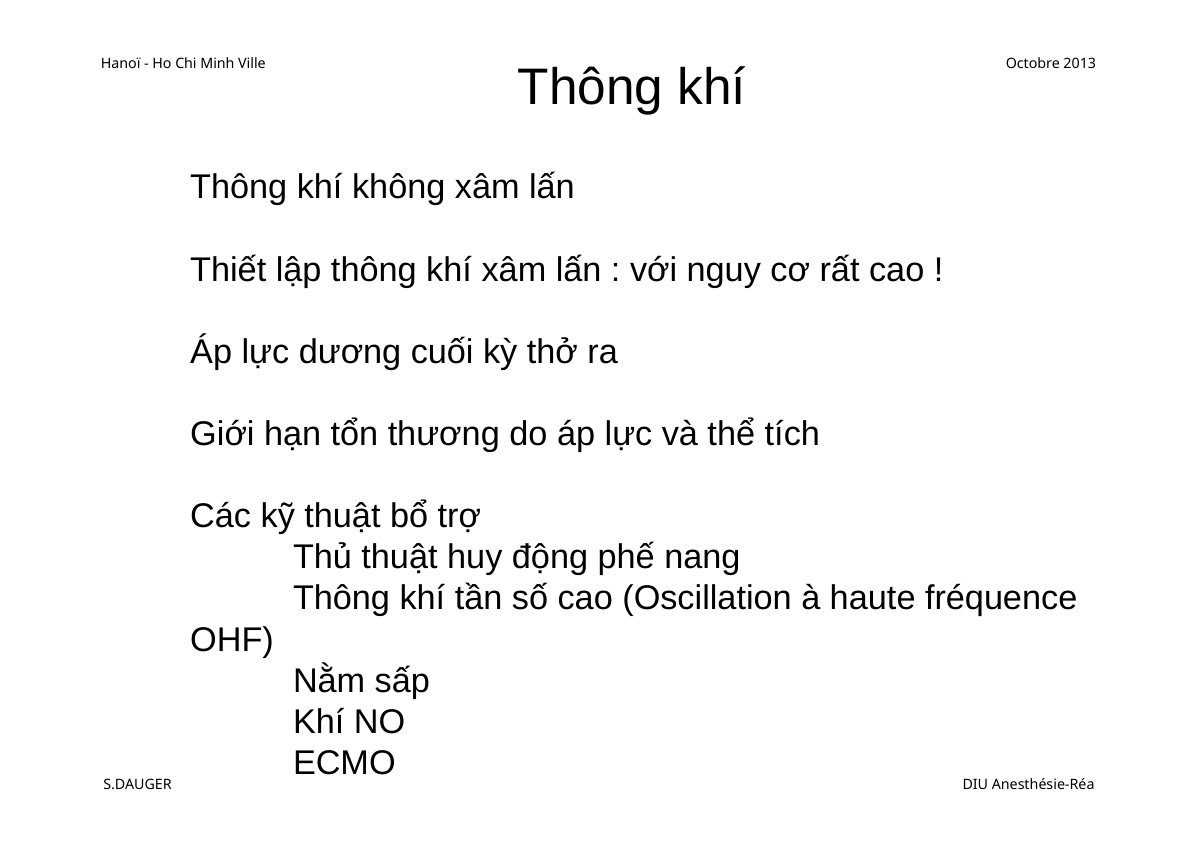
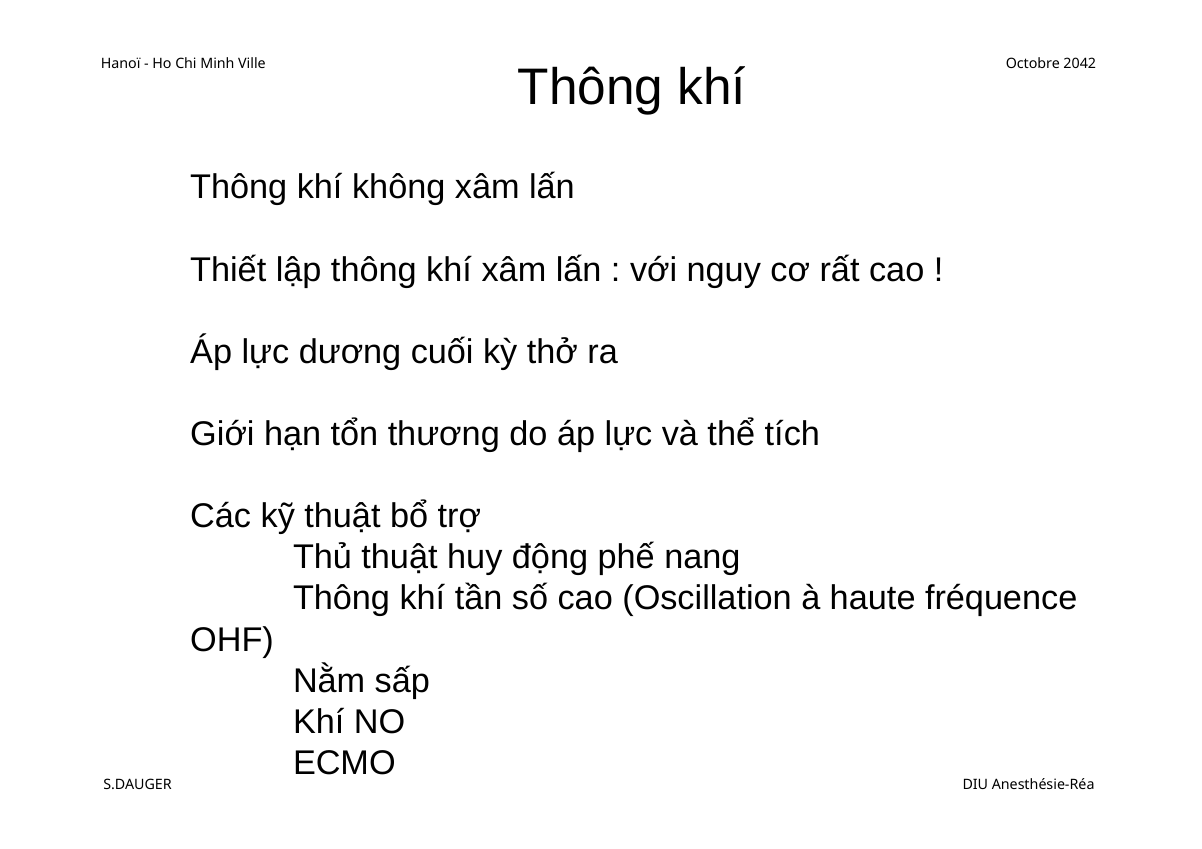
2013: 2013 -> 2042
